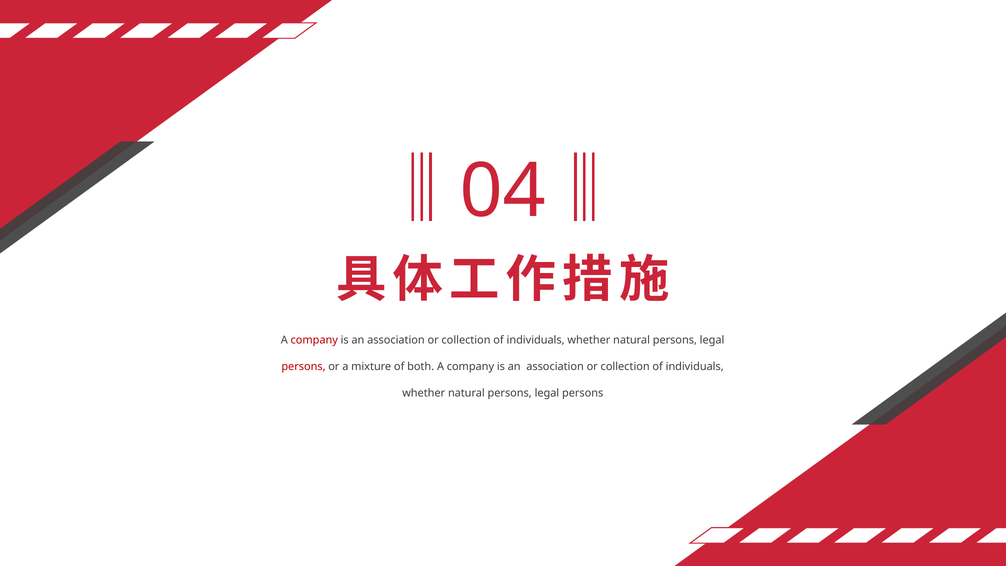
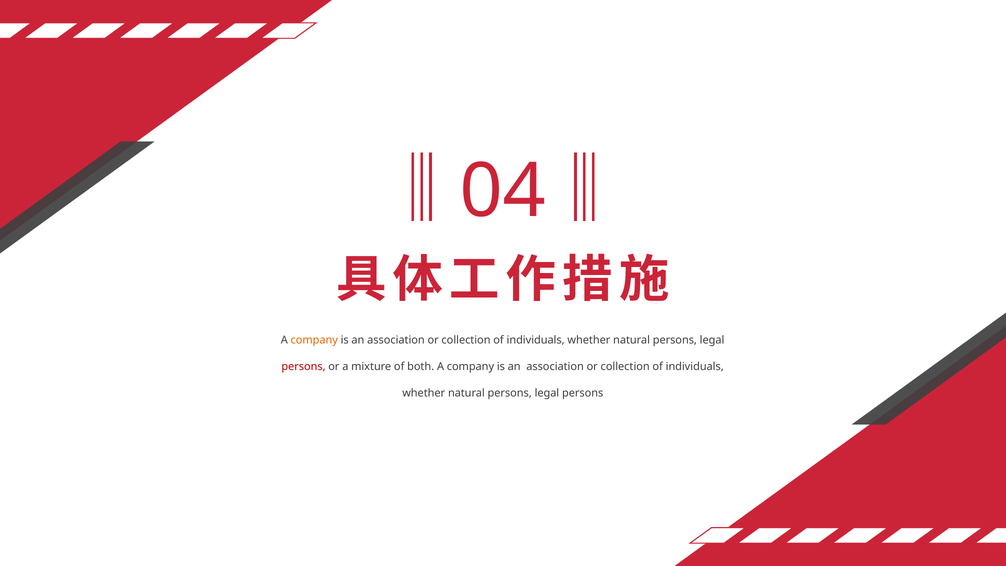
company at (314, 340) colour: red -> orange
